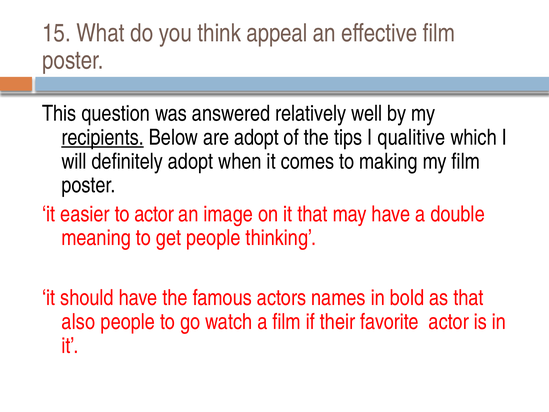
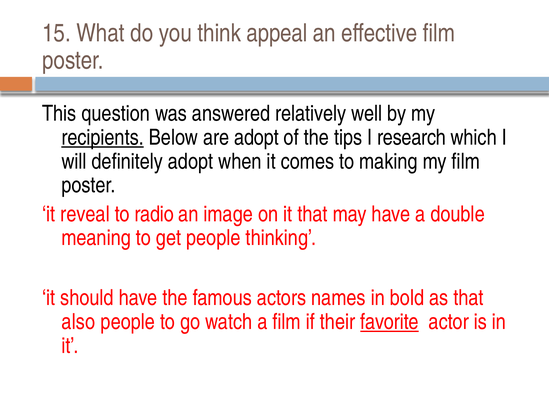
qualitive: qualitive -> research
easier: easier -> reveal
to actor: actor -> radio
favorite underline: none -> present
